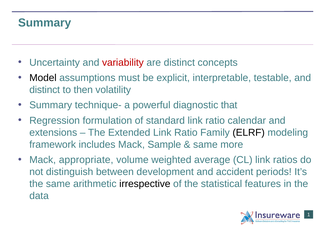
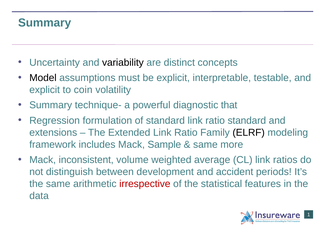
variability colour: red -> black
distinct at (45, 90): distinct -> explicit
then: then -> coin
ratio calendar: calendar -> standard
appropriate: appropriate -> inconsistent
irrespective colour: black -> red
